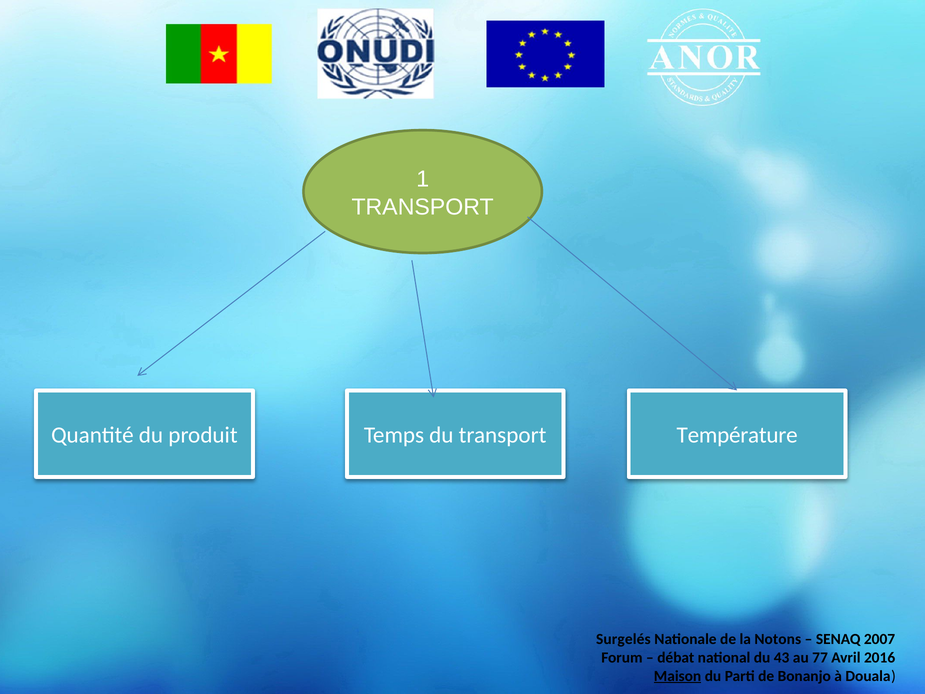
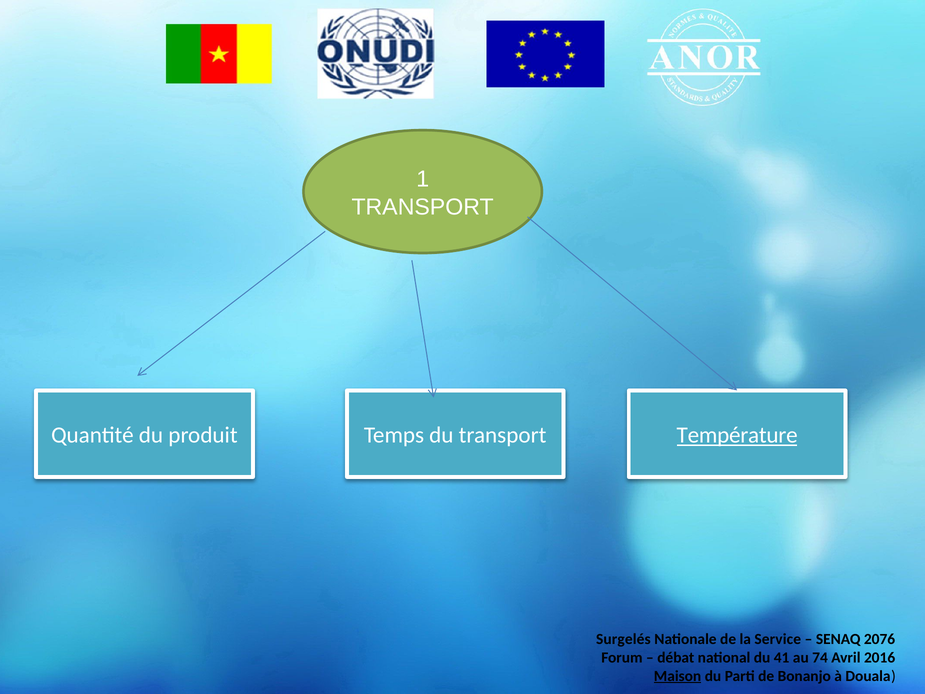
Température underline: none -> present
Notons: Notons -> Service
2007: 2007 -> 2076
43: 43 -> 41
77: 77 -> 74
